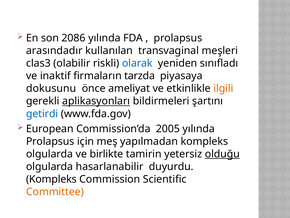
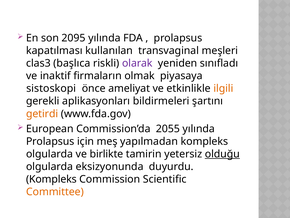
2086: 2086 -> 2095
arasındadır: arasındadır -> kapatılması
olabilir: olabilir -> başlıca
olarak colour: blue -> purple
tarzda: tarzda -> olmak
dokusunu: dokusunu -> sistoskopi
aplikasyonları underline: present -> none
getirdi colour: blue -> orange
2005: 2005 -> 2055
hasarlanabilir: hasarlanabilir -> eksizyonunda
